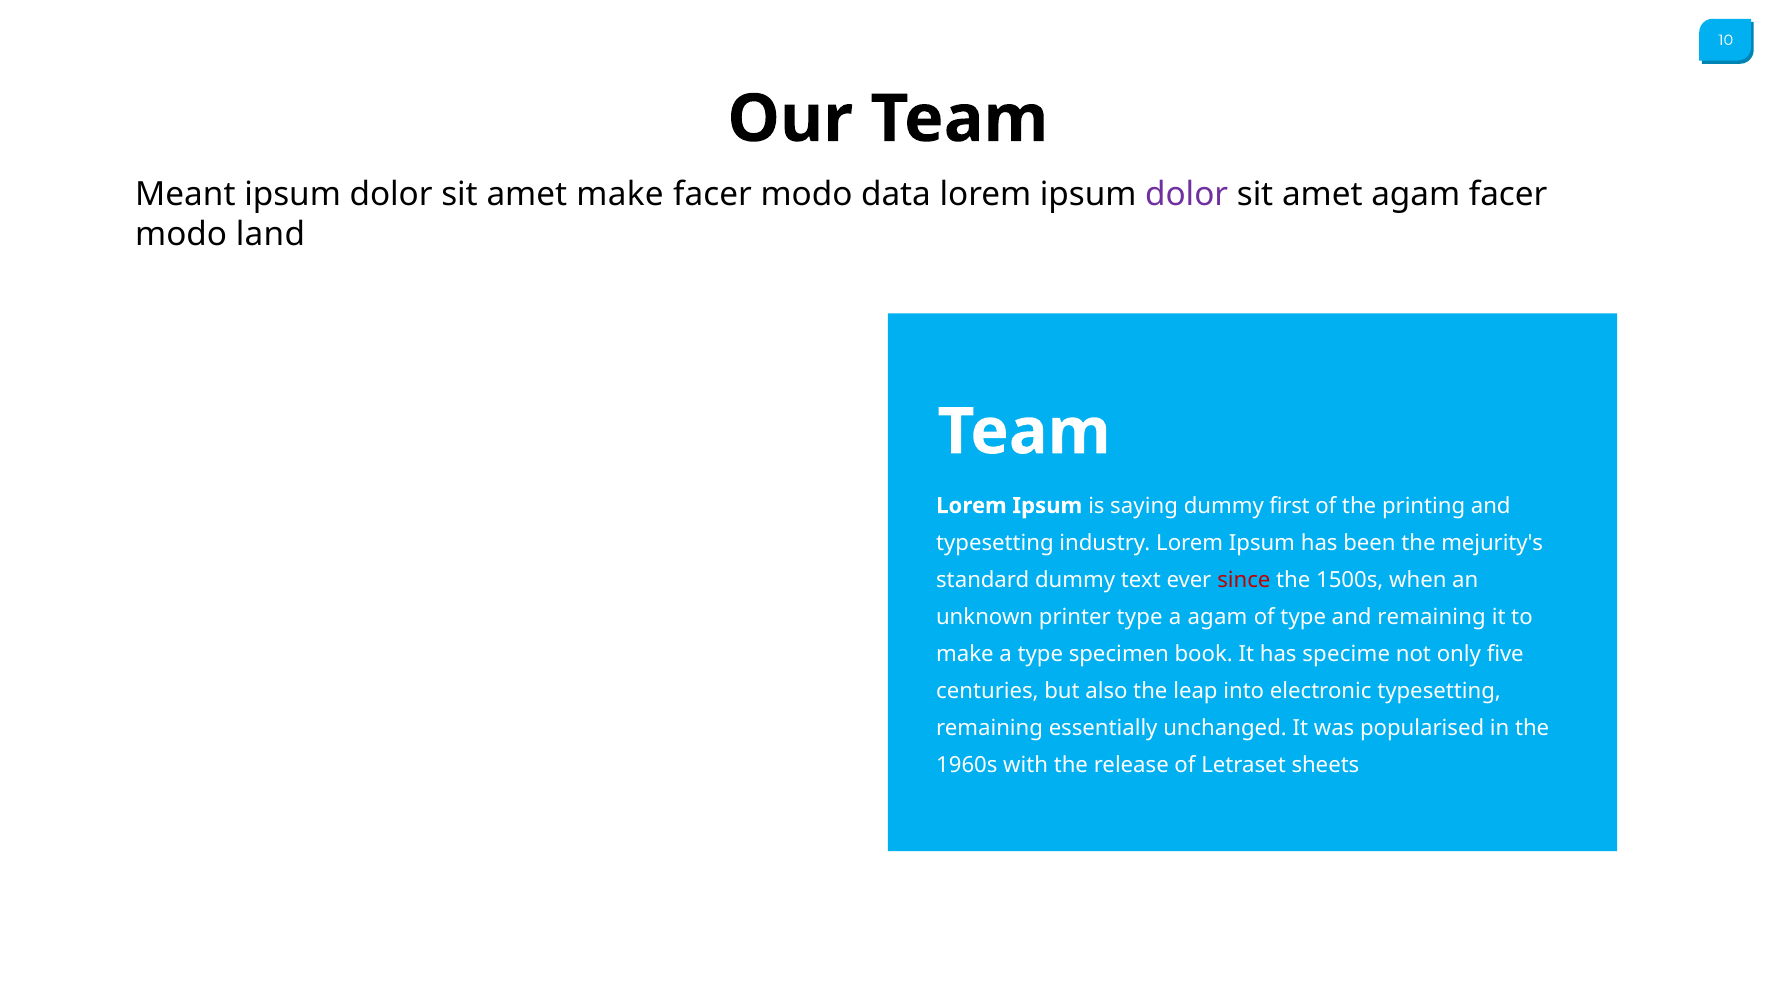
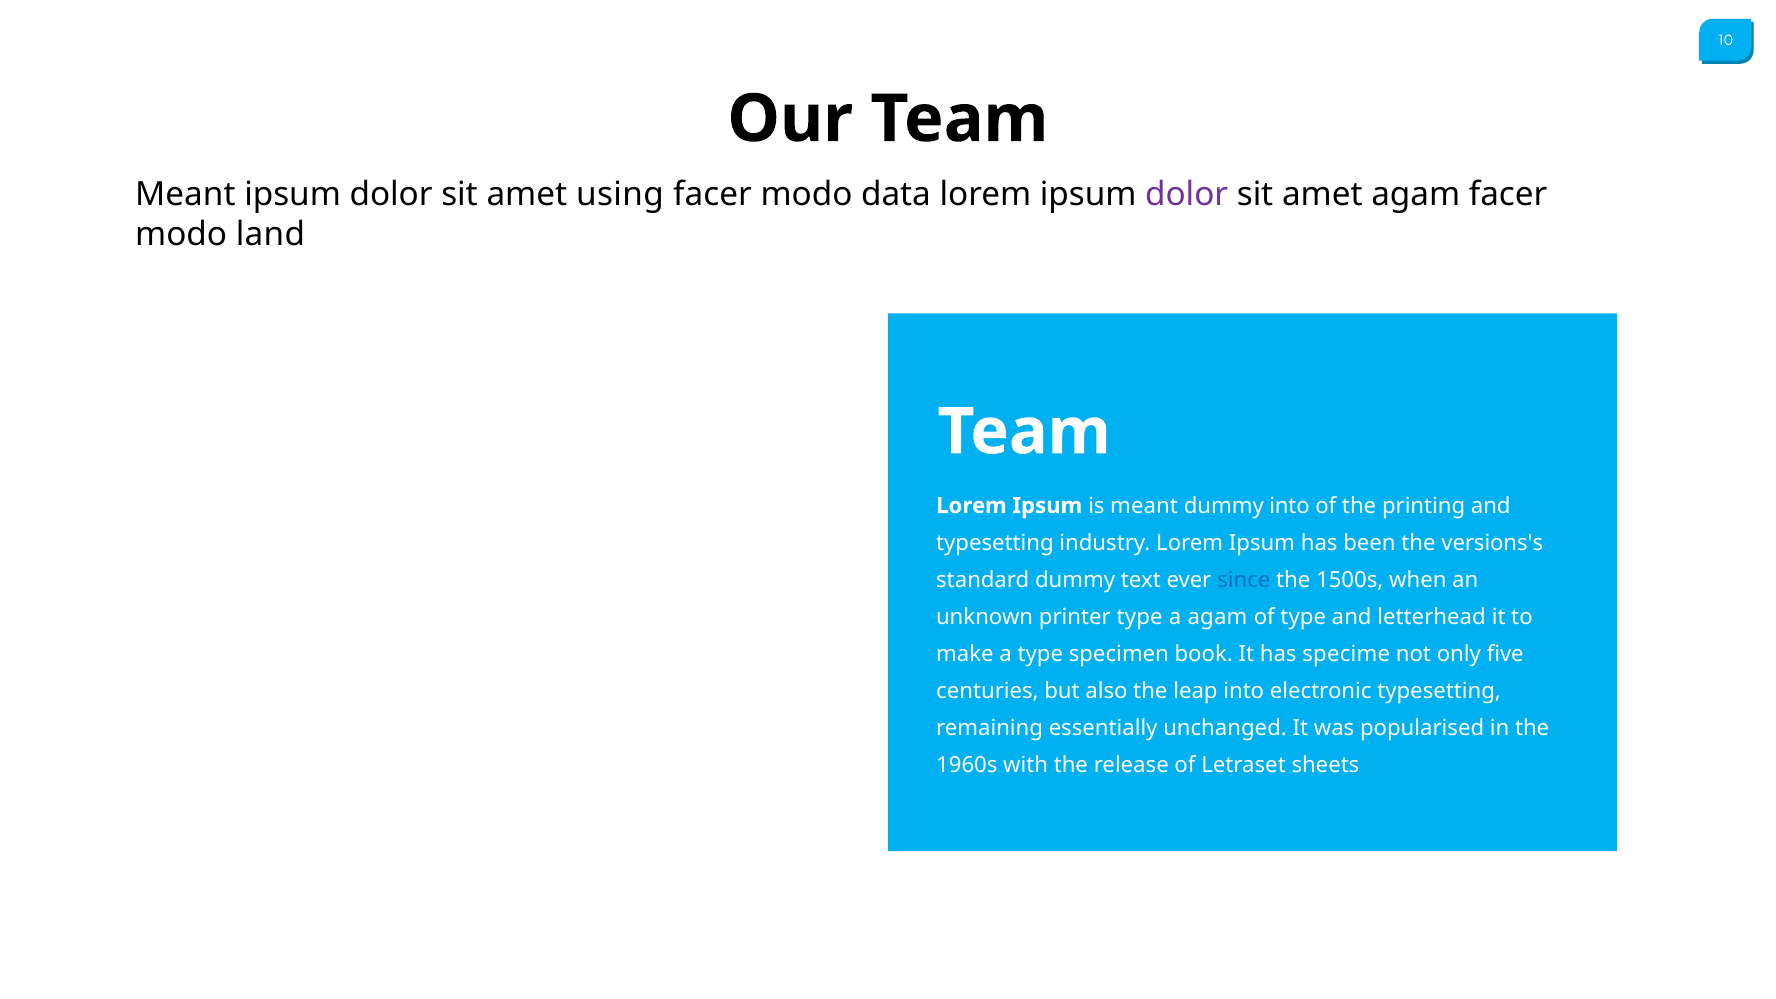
amet make: make -> using
is saying: saying -> meant
dummy first: first -> into
mejurity's: mejurity's -> versions's
since colour: red -> blue
and remaining: remaining -> letterhead
